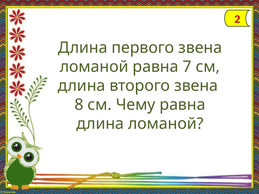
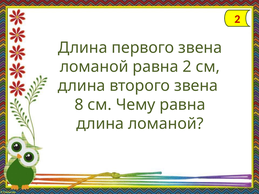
равна 7: 7 -> 2
